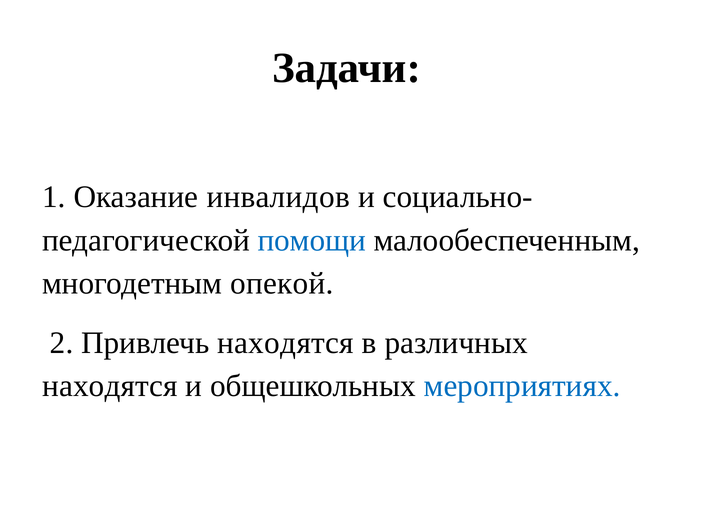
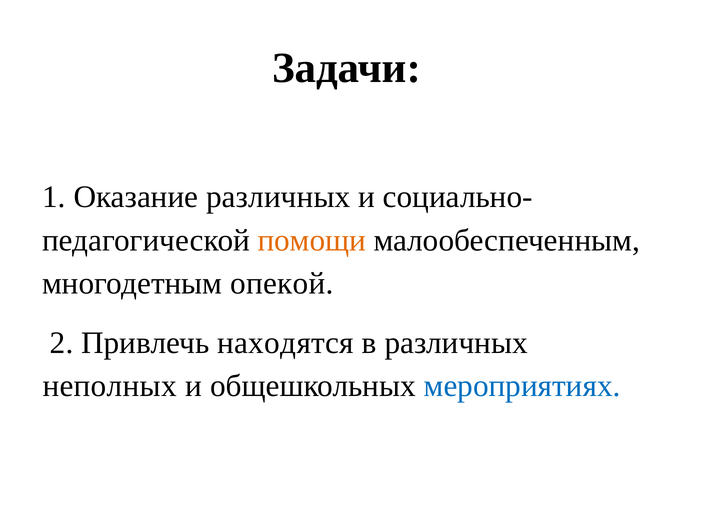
Оказание инвалидов: инвалидов -> различных
помощи colour: blue -> orange
находятся at (110, 386): находятся -> неполных
